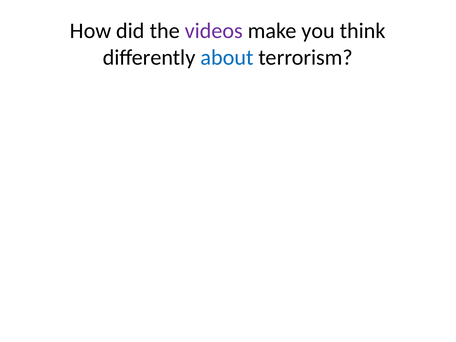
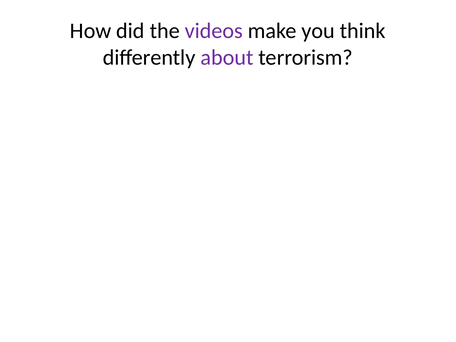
about colour: blue -> purple
